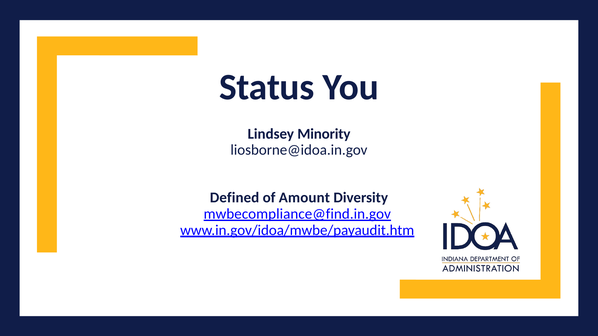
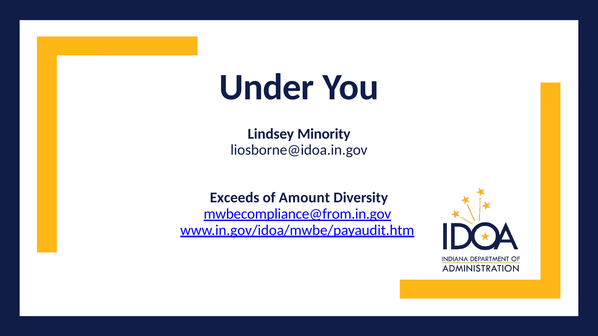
Status: Status -> Under
Defined: Defined -> Exceeds
mwbecompliance@find.in.gov: mwbecompliance@find.in.gov -> mwbecompliance@from.in.gov
